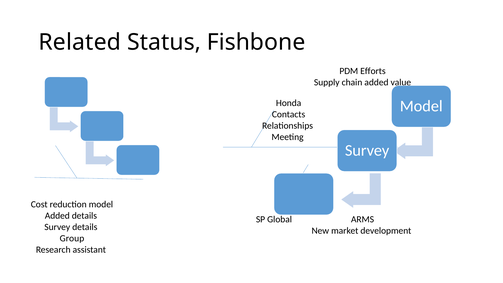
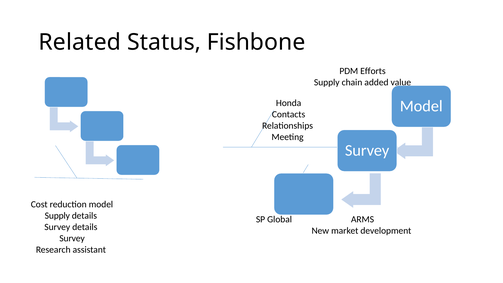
Added at (57, 216): Added -> Supply
Group at (72, 238): Group -> Survey
